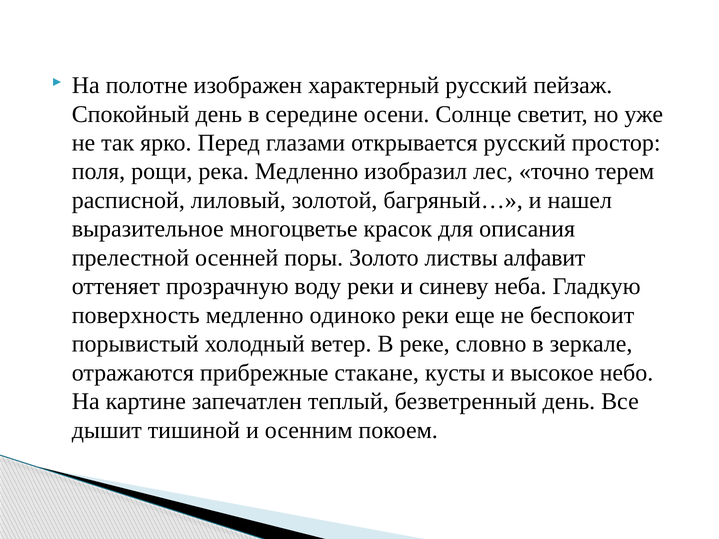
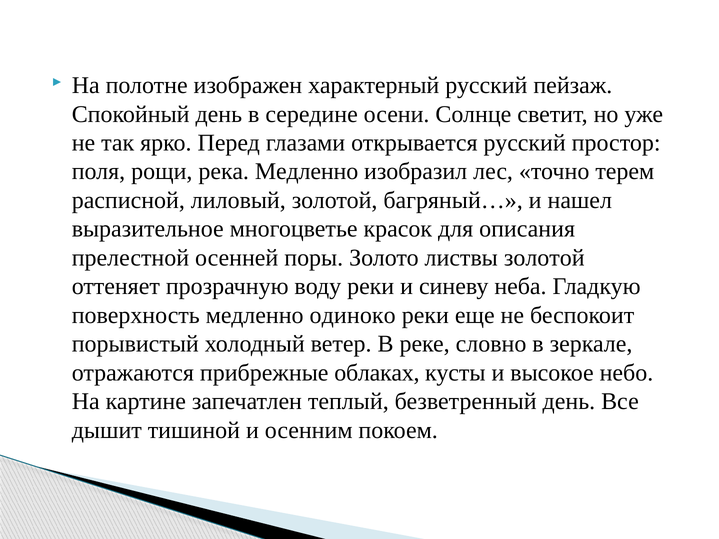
листвы алфавит: алфавит -> золотой
стакане: стакане -> облаках
